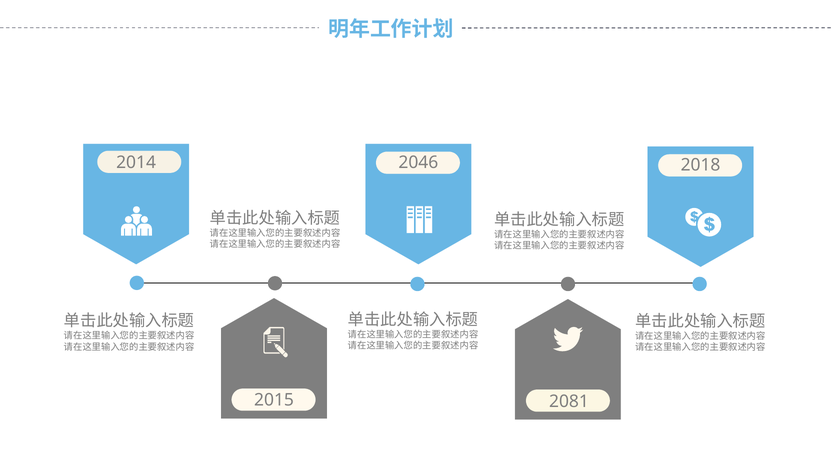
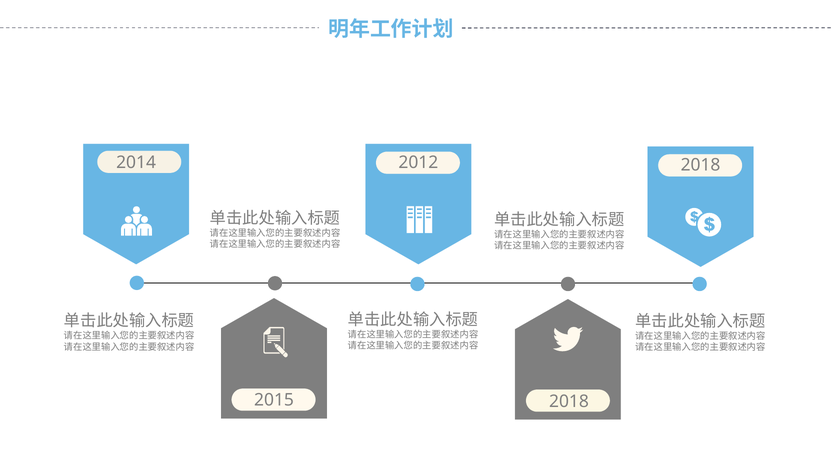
2046: 2046 -> 2012
2081 at (569, 402): 2081 -> 2018
